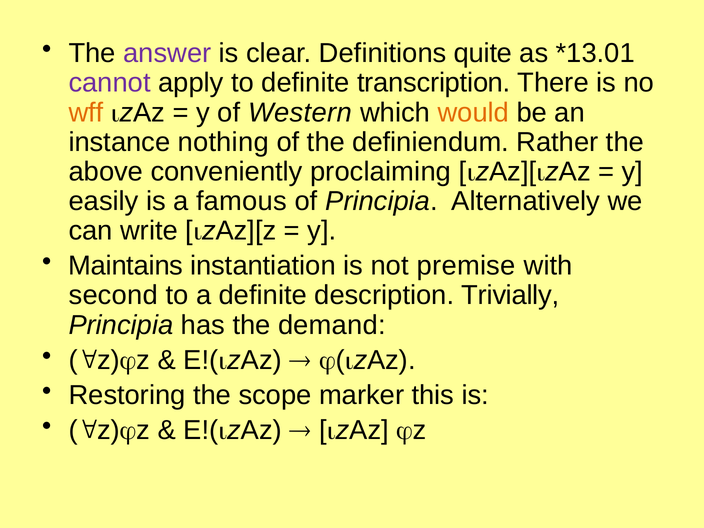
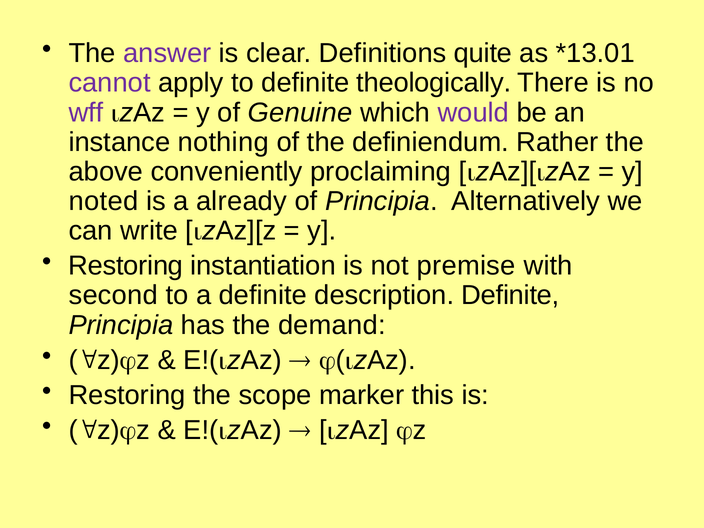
transcription: transcription -> theologically
wff colour: orange -> purple
Western: Western -> Genuine
would colour: orange -> purple
easily: easily -> noted
famous: famous -> already
Maintains at (126, 266): Maintains -> Restoring
description Trivially: Trivially -> Definite
